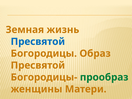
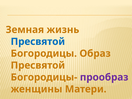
прообраз colour: green -> purple
